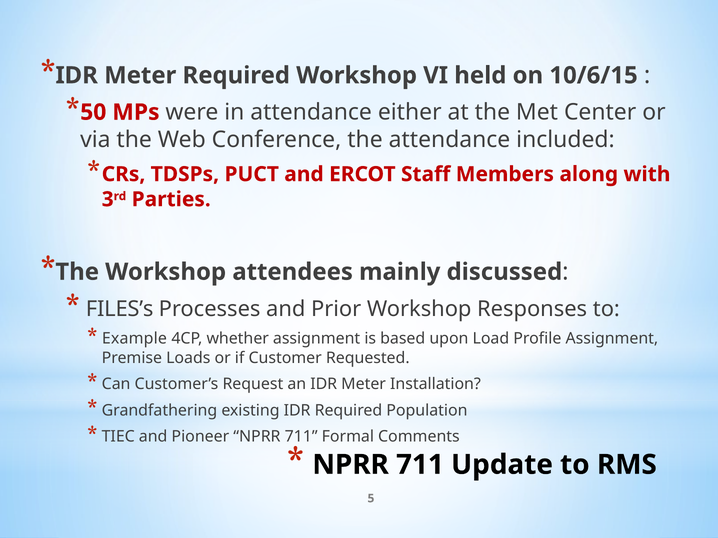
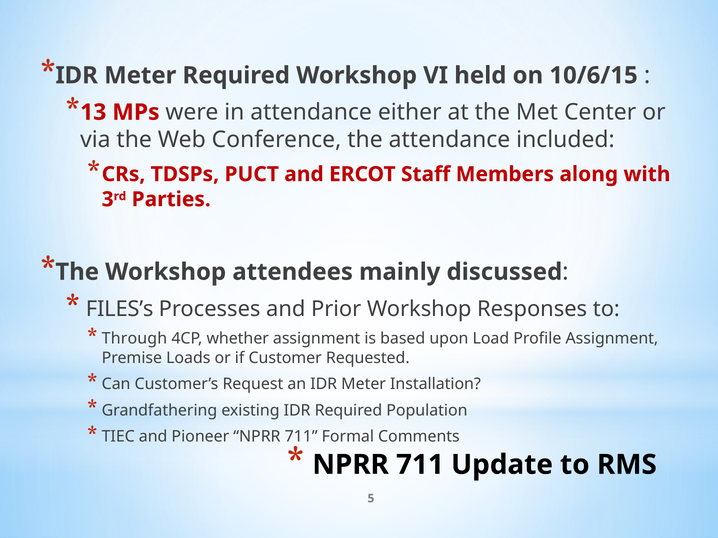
50: 50 -> 13
Example: Example -> Through
